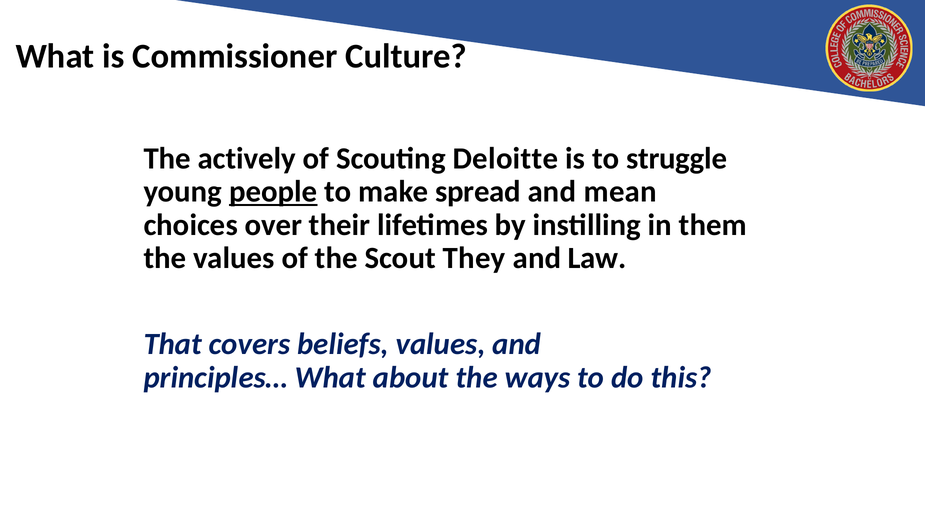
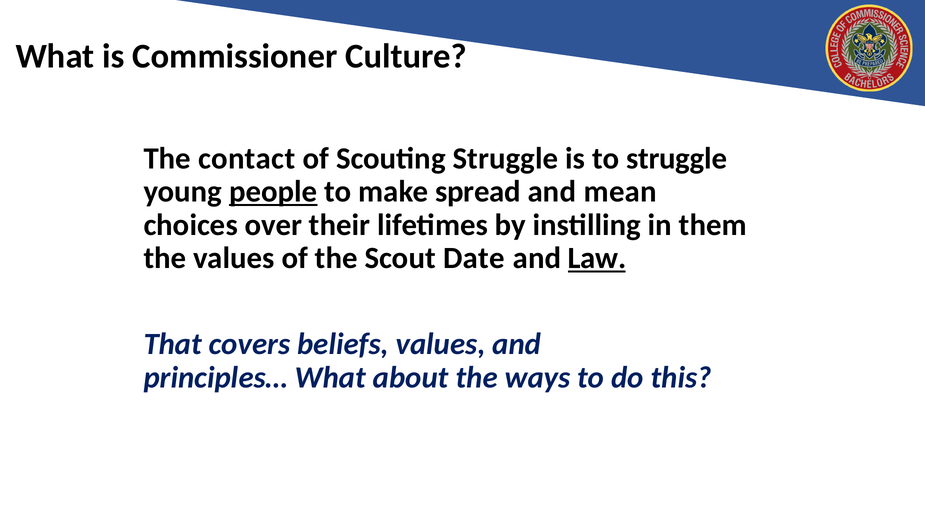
actively: actively -> contact
Scouting Deloitte: Deloitte -> Struggle
They: They -> Date
Law underline: none -> present
